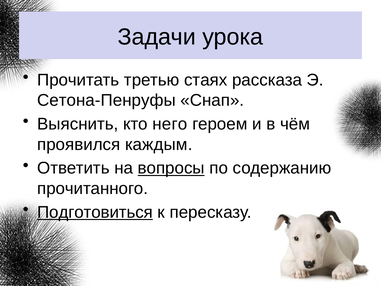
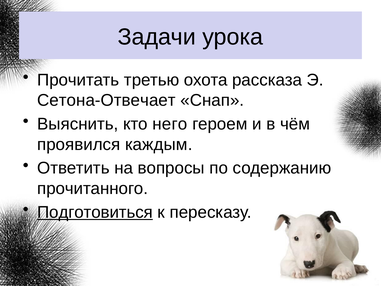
стаях: стаях -> охота
Сетона-Пенруфы: Сетона-Пенруфы -> Сетона-Отвечает
вопросы underline: present -> none
